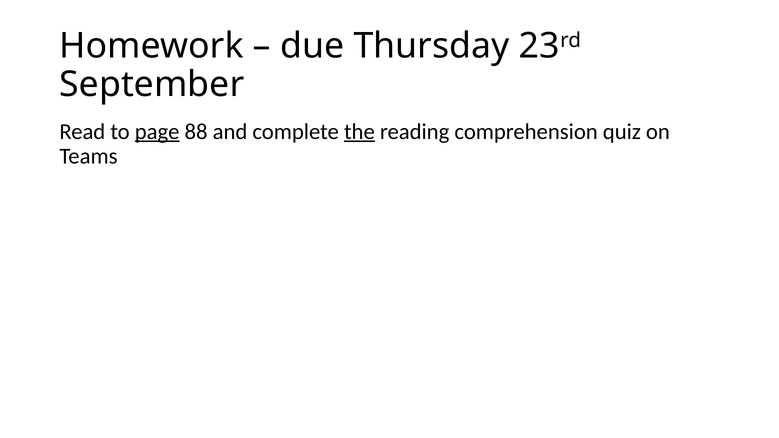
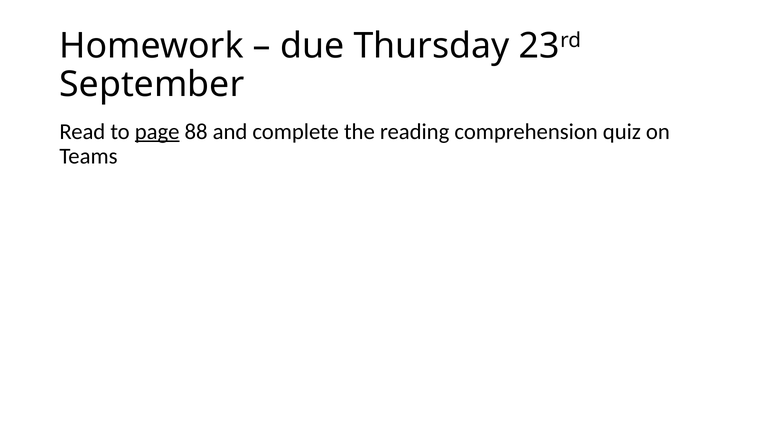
the underline: present -> none
